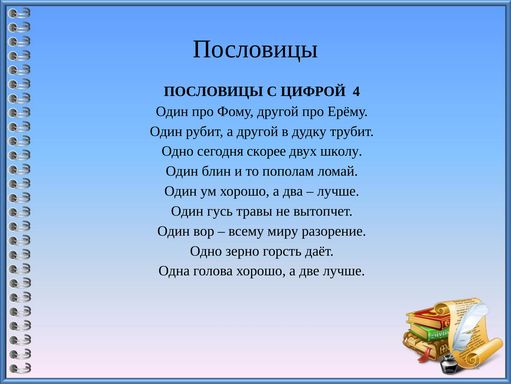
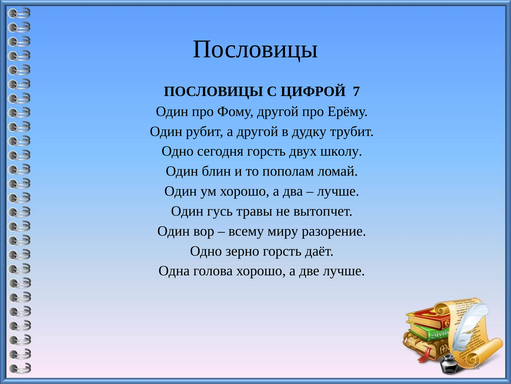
4: 4 -> 7
сегодня скорее: скорее -> горсть
